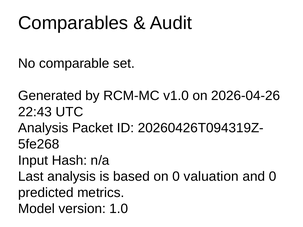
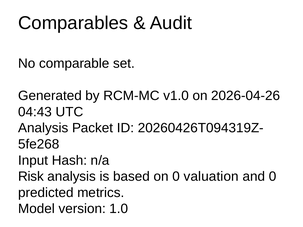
22:43: 22:43 -> 04:43
Last: Last -> Risk
